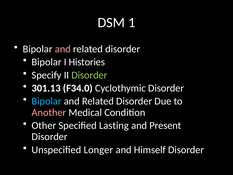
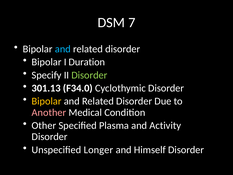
1: 1 -> 7
and at (63, 49) colour: pink -> light blue
Histories: Histories -> Duration
Bipolar at (47, 101) colour: light blue -> yellow
Lasting: Lasting -> Plasma
Present: Present -> Activity
